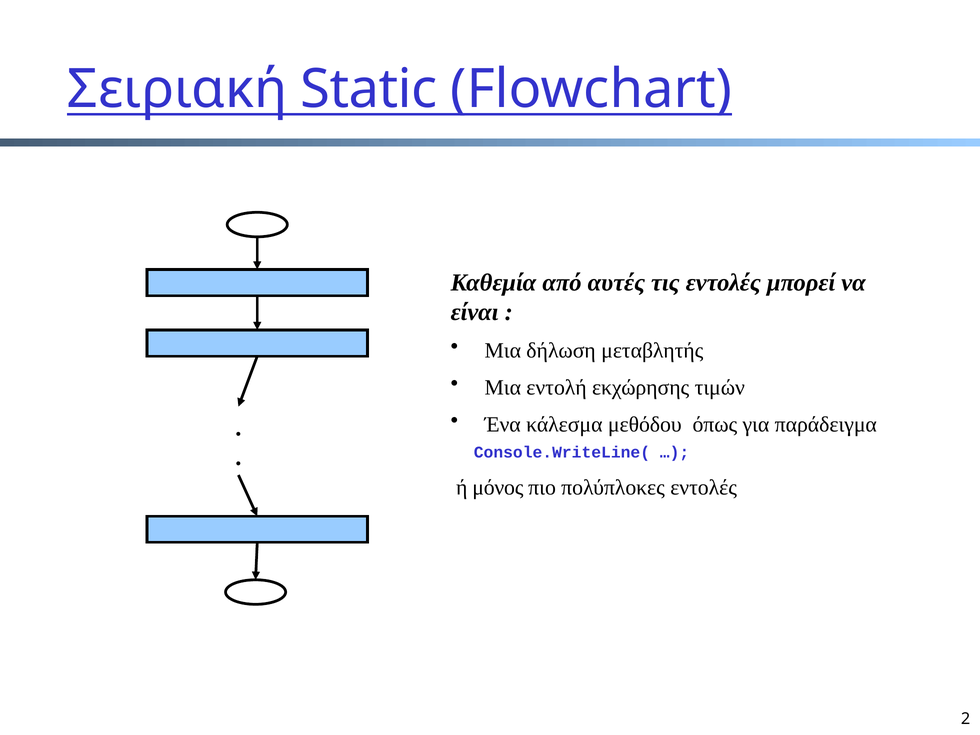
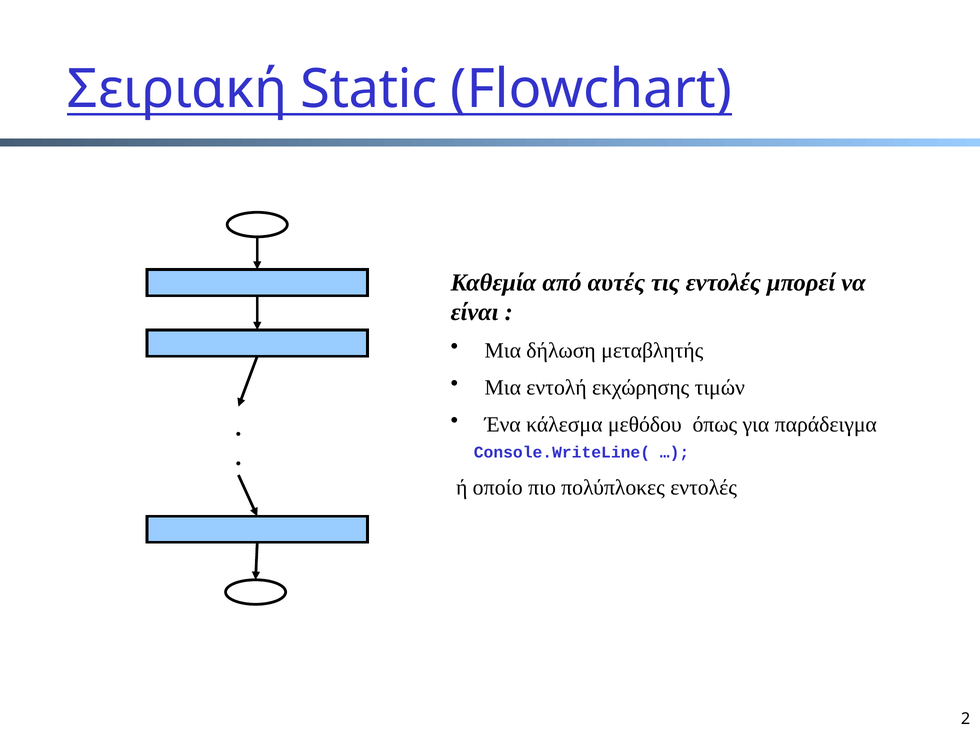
μόνος: μόνος -> οποίο
